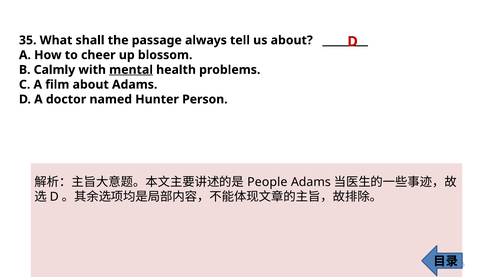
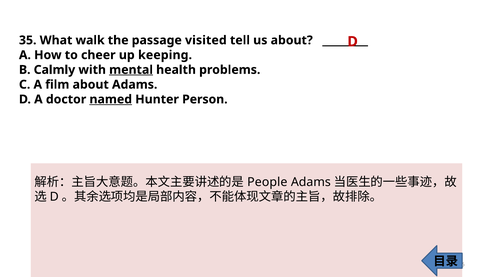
shall: shall -> walk
always: always -> visited
blossom: blossom -> keeping
named underline: none -> present
